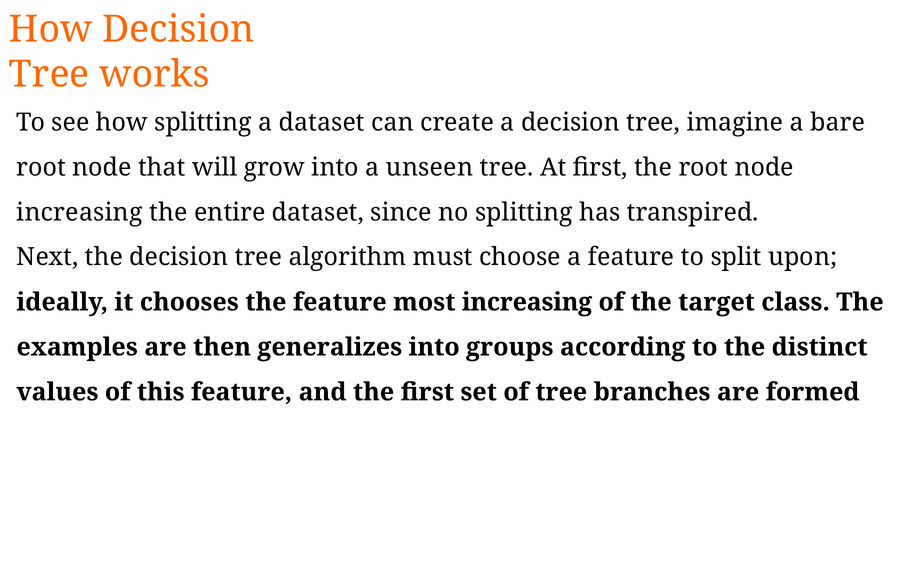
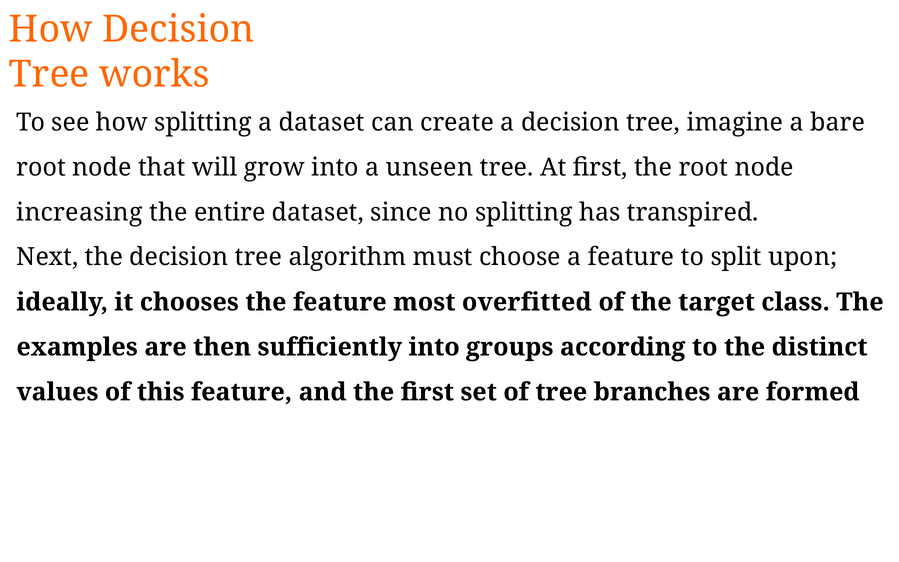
most increasing: increasing -> overfitted
generalizes: generalizes -> sufficiently
